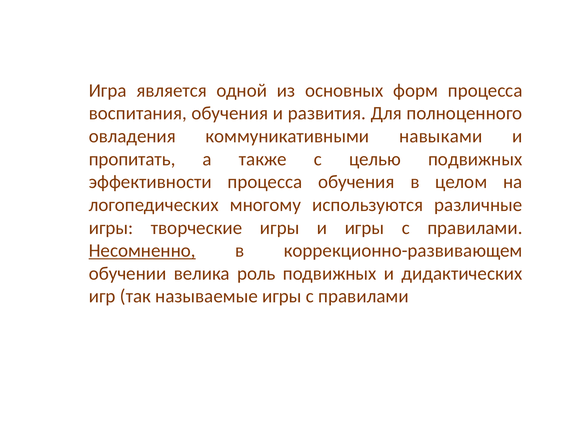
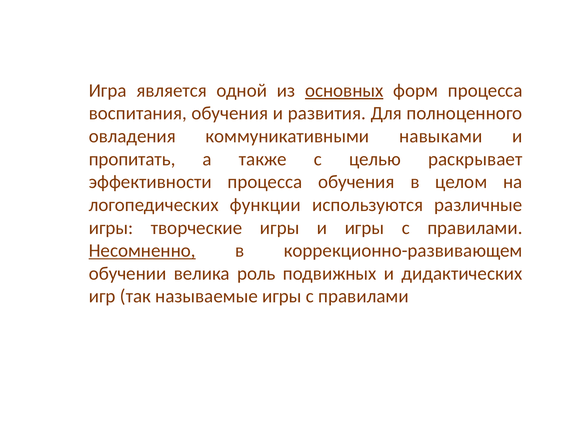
основных underline: none -> present
целью подвижных: подвижных -> раскрывает
многому: многому -> функции
